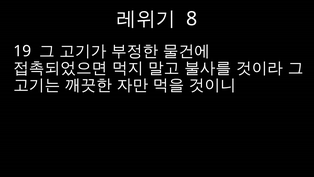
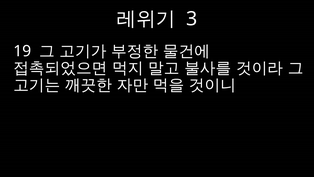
8: 8 -> 3
